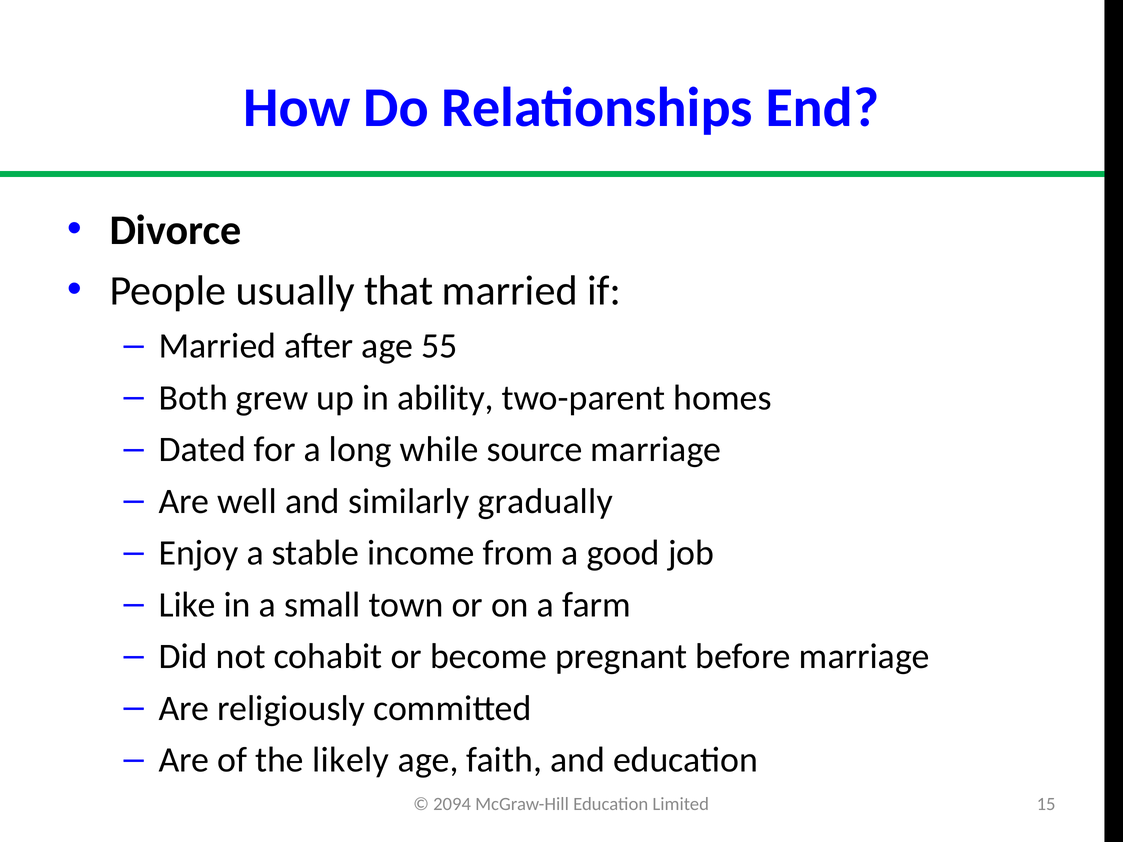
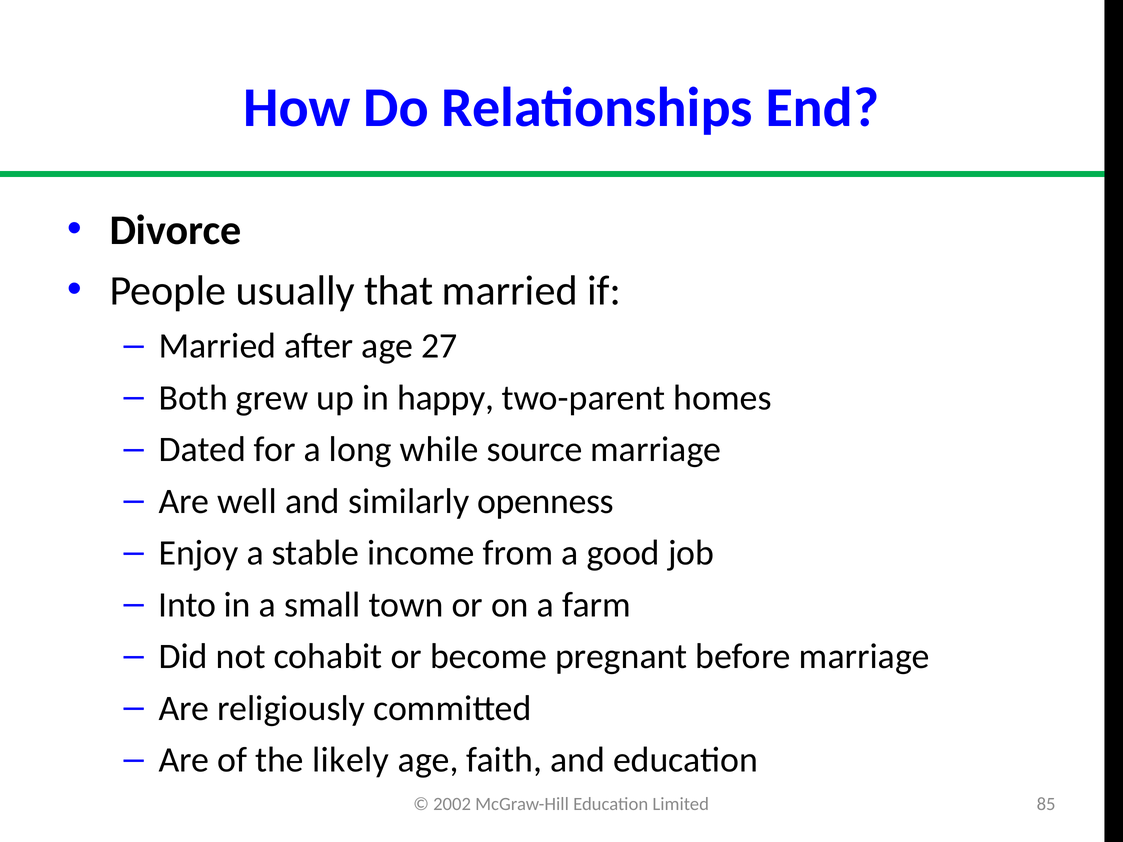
55: 55 -> 27
ability: ability -> happy
gradually: gradually -> openness
Like: Like -> Into
2094: 2094 -> 2002
15: 15 -> 85
